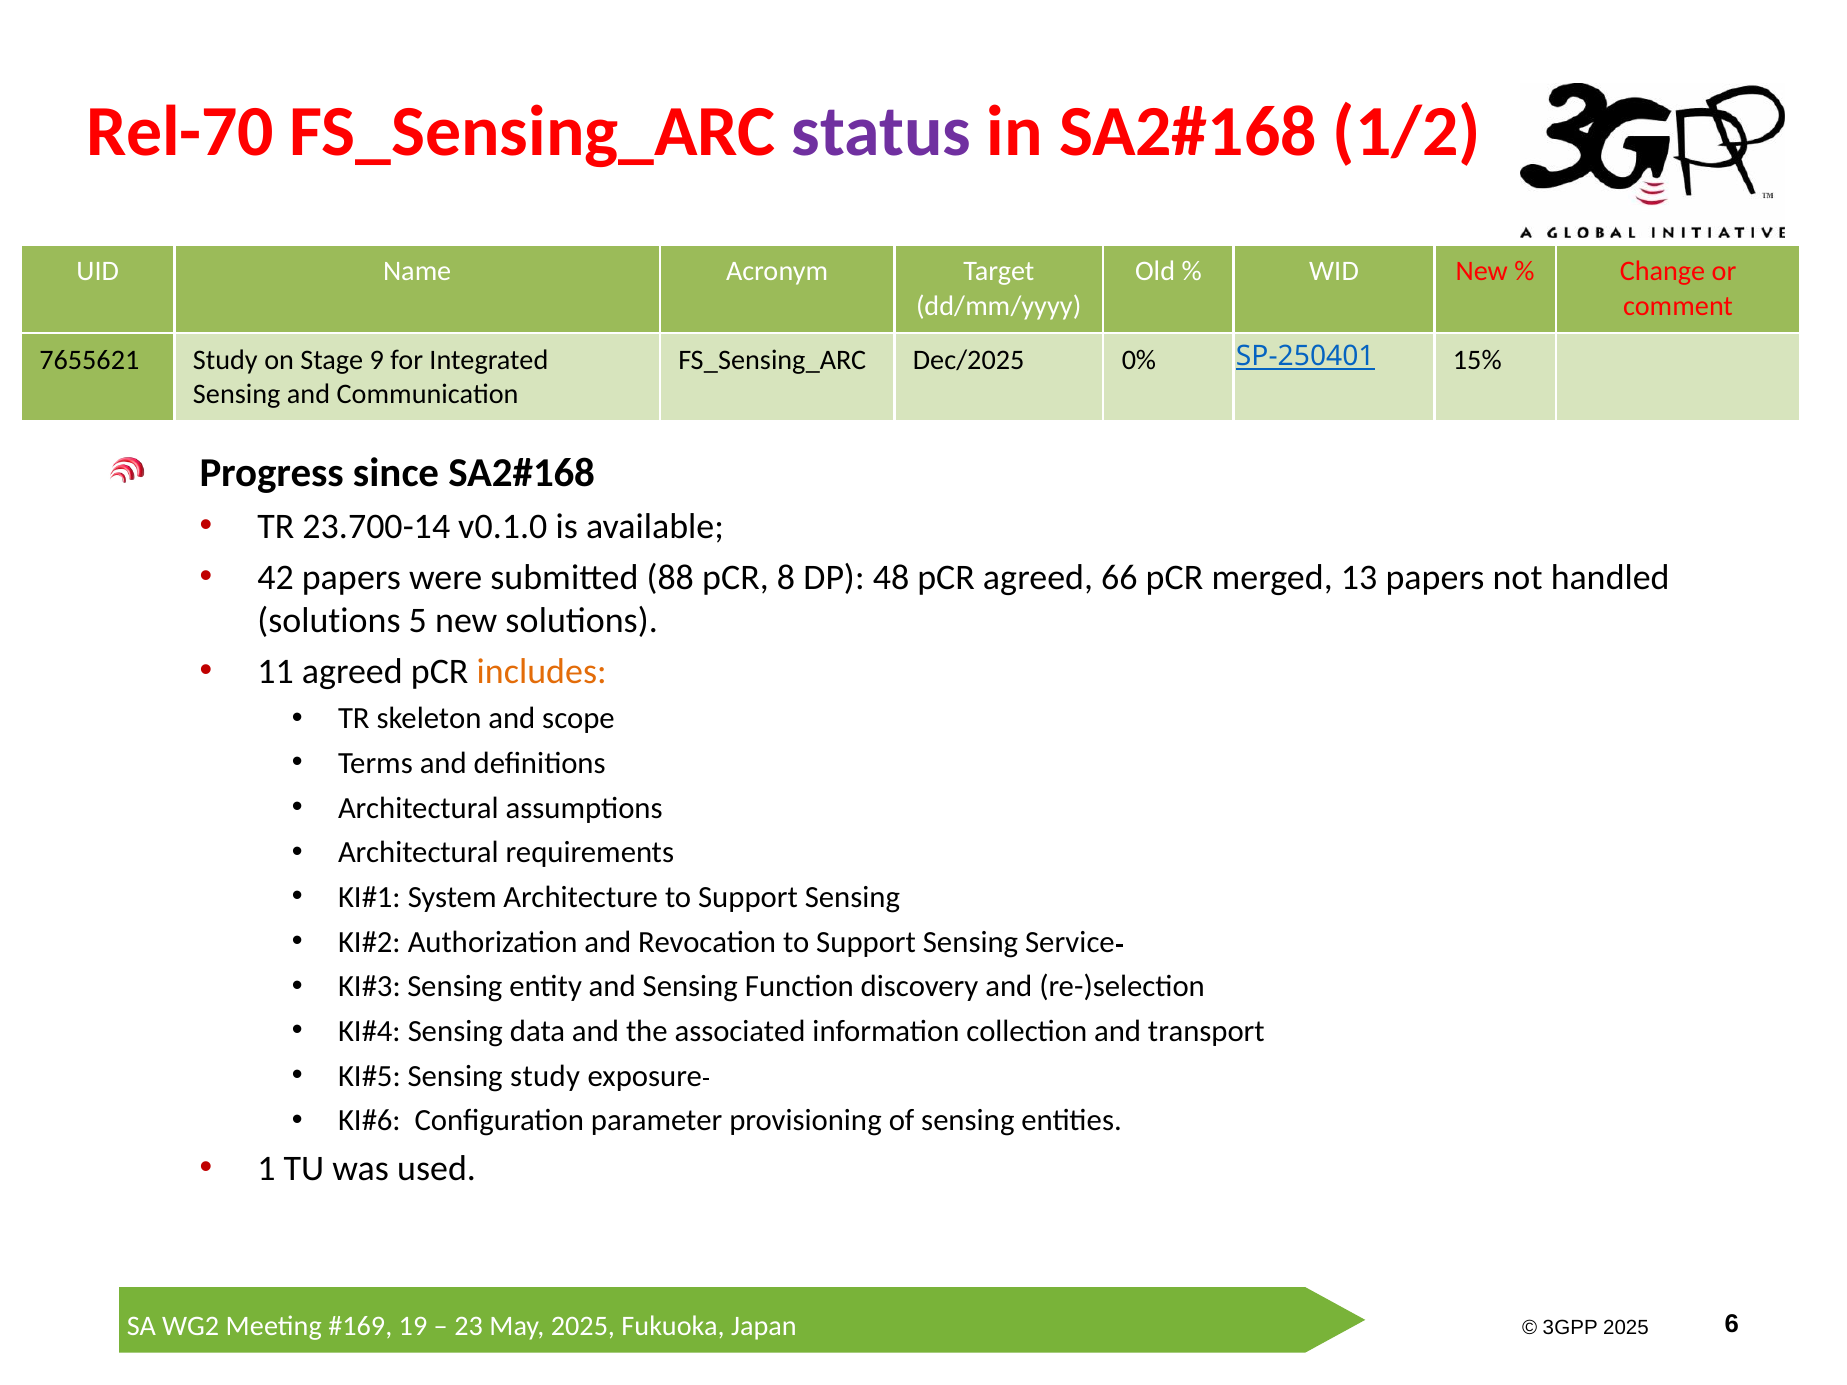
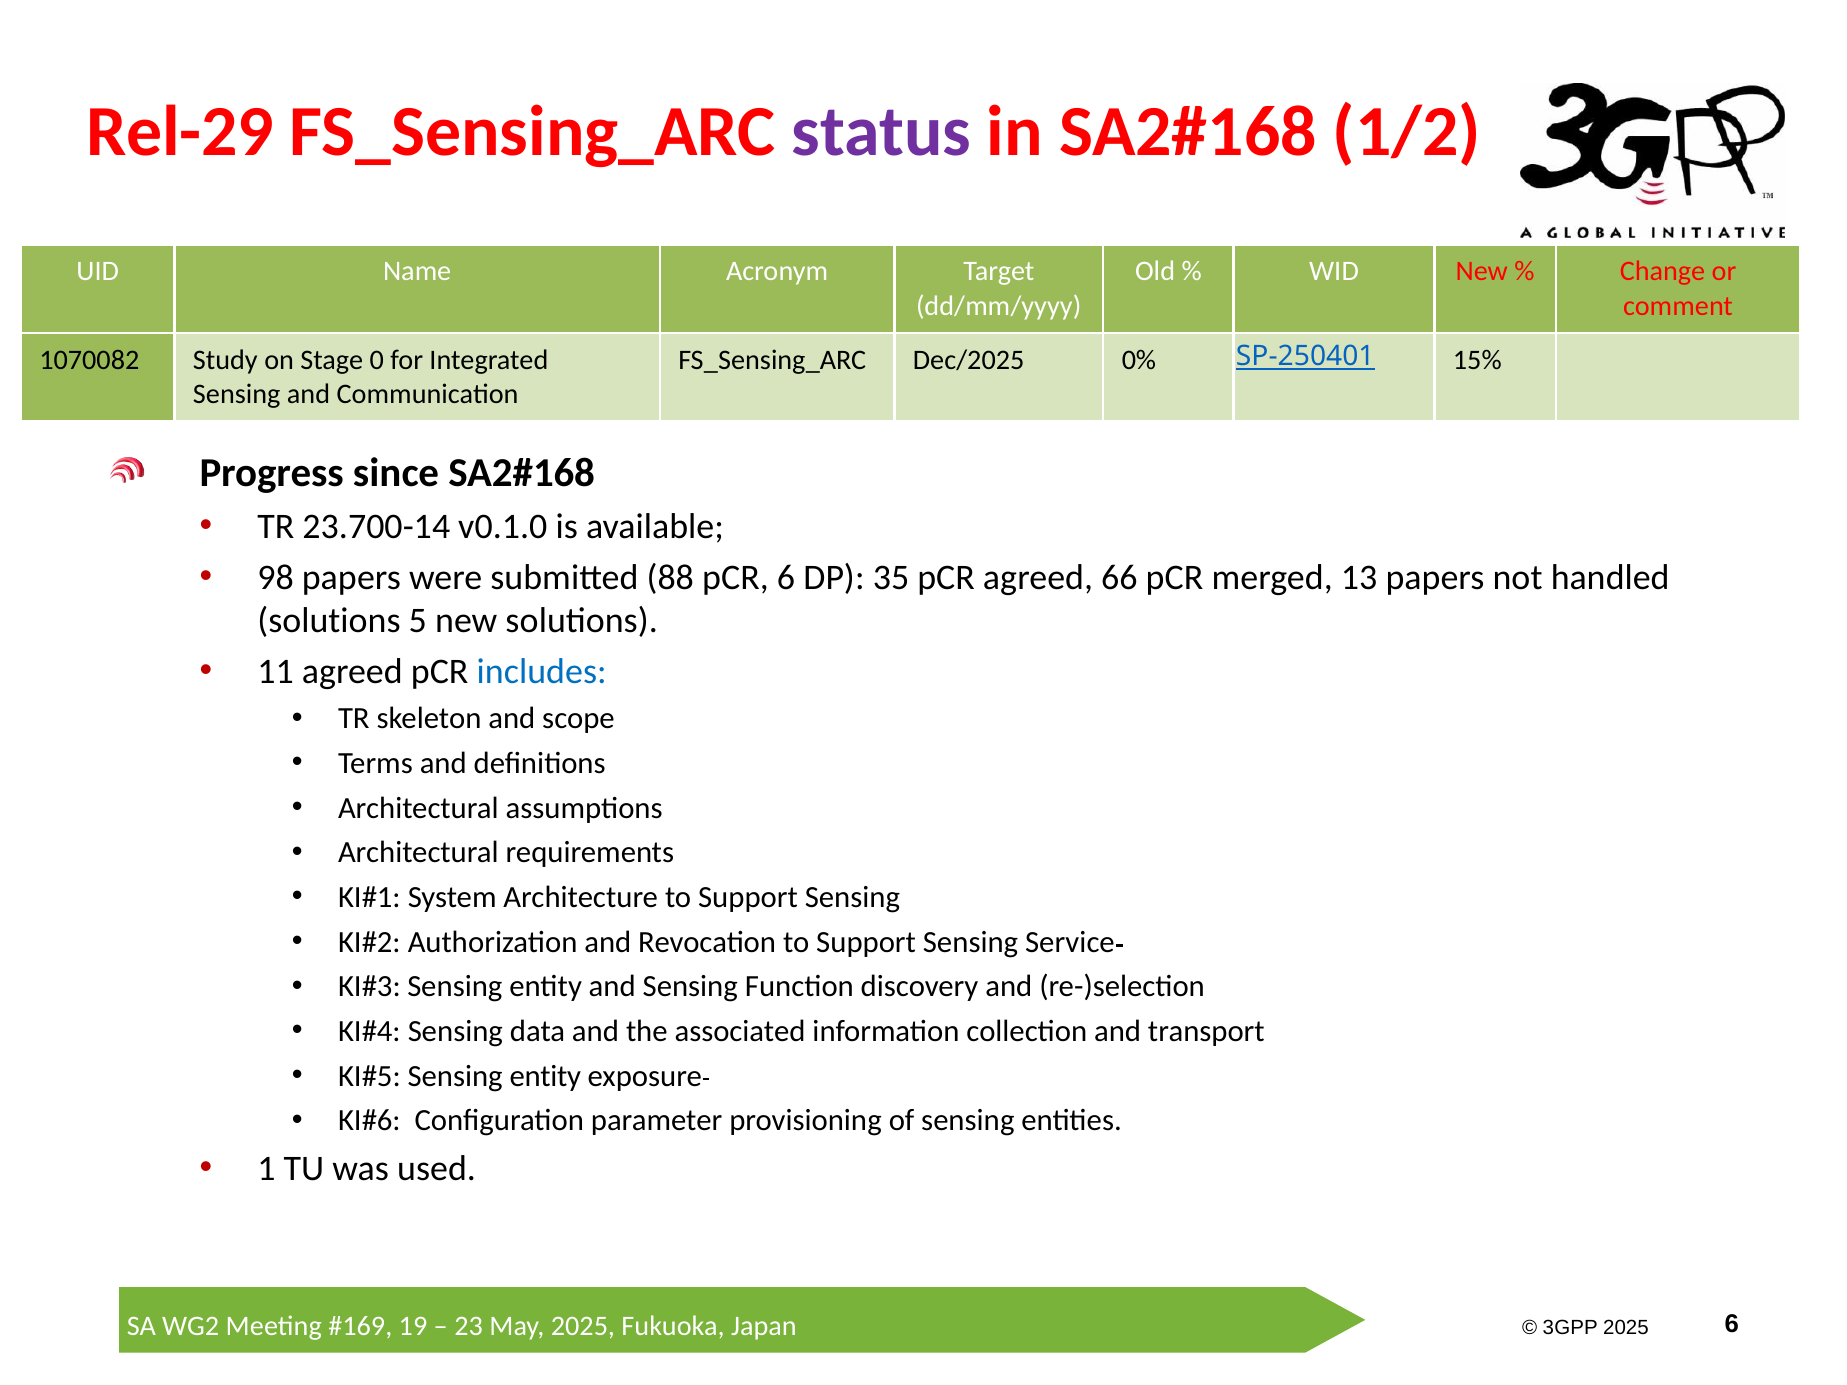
Rel-70: Rel-70 -> Rel-29
7655621: 7655621 -> 1070082
9: 9 -> 0
42: 42 -> 98
pCR 8: 8 -> 6
48: 48 -> 35
includes colour: orange -> blue
study at (545, 1076): study -> entity
